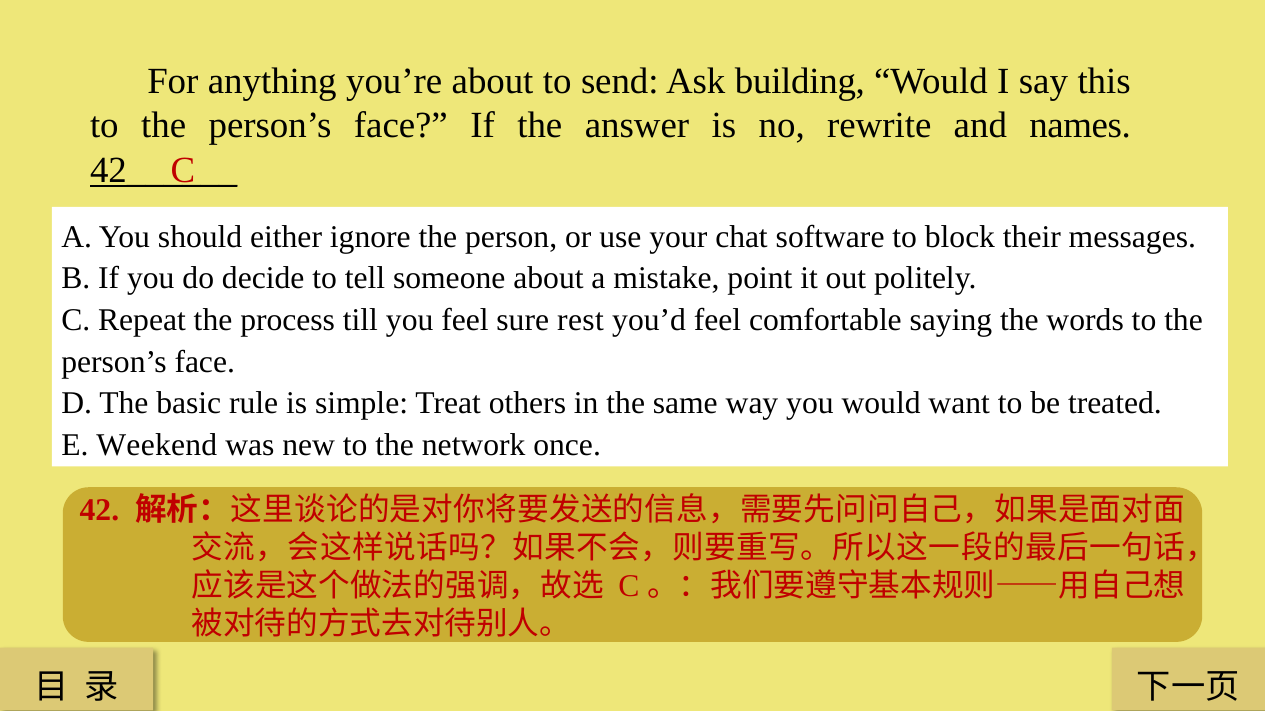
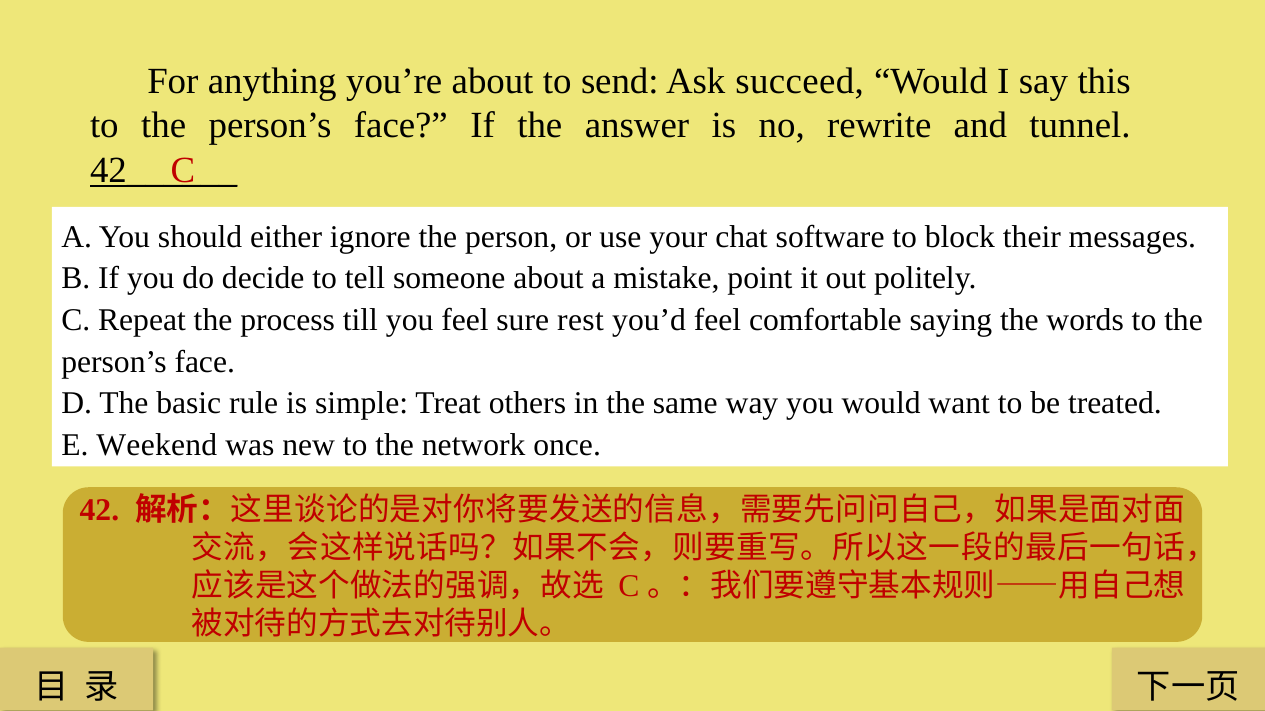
building: building -> succeed
names: names -> tunnel
